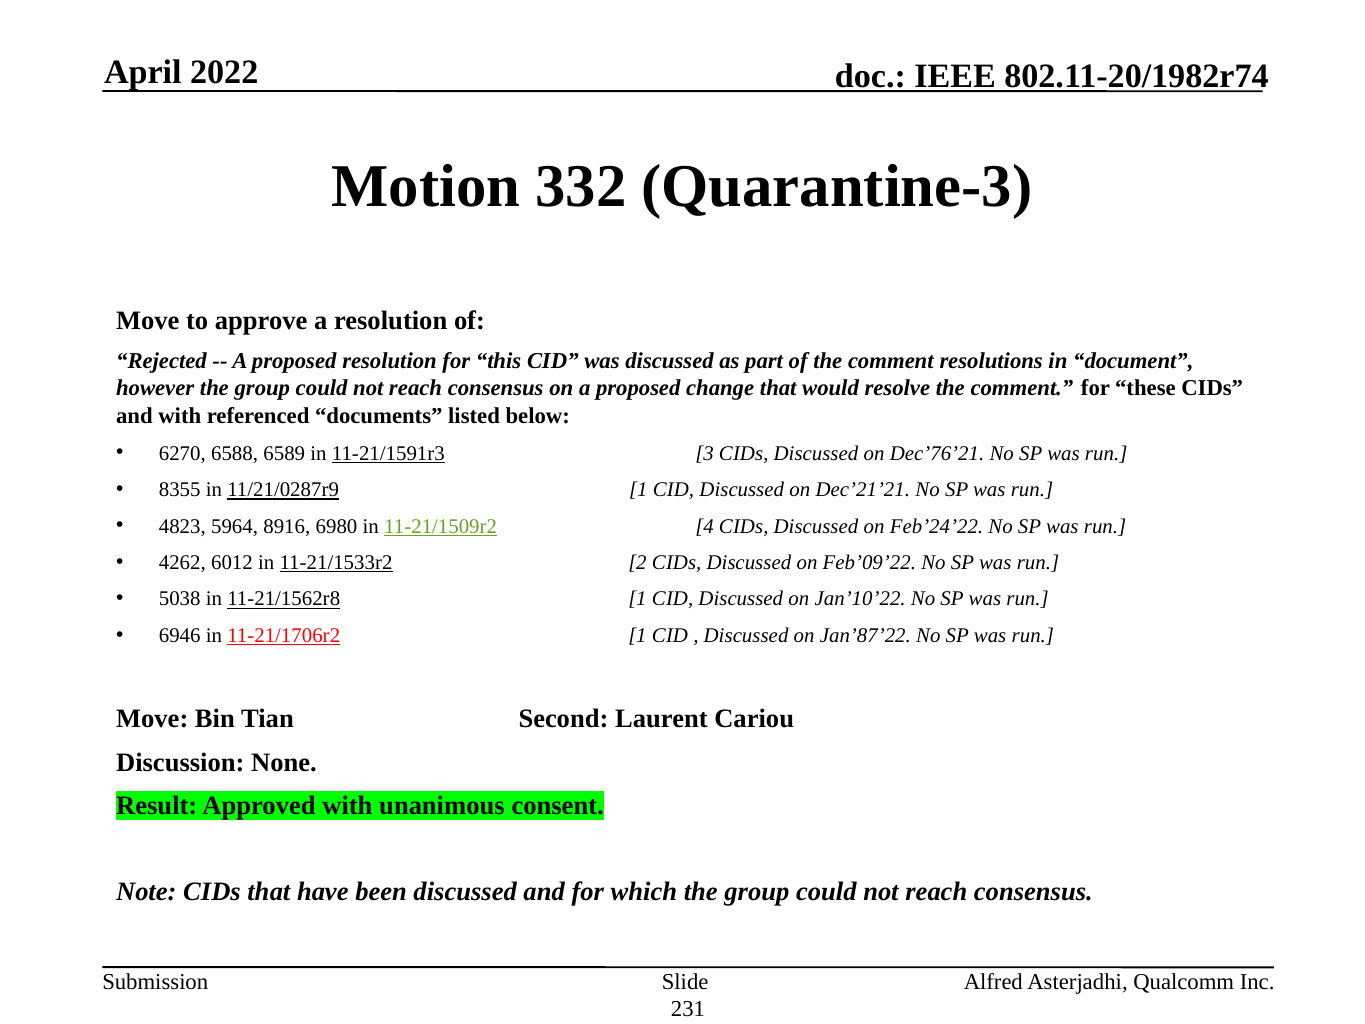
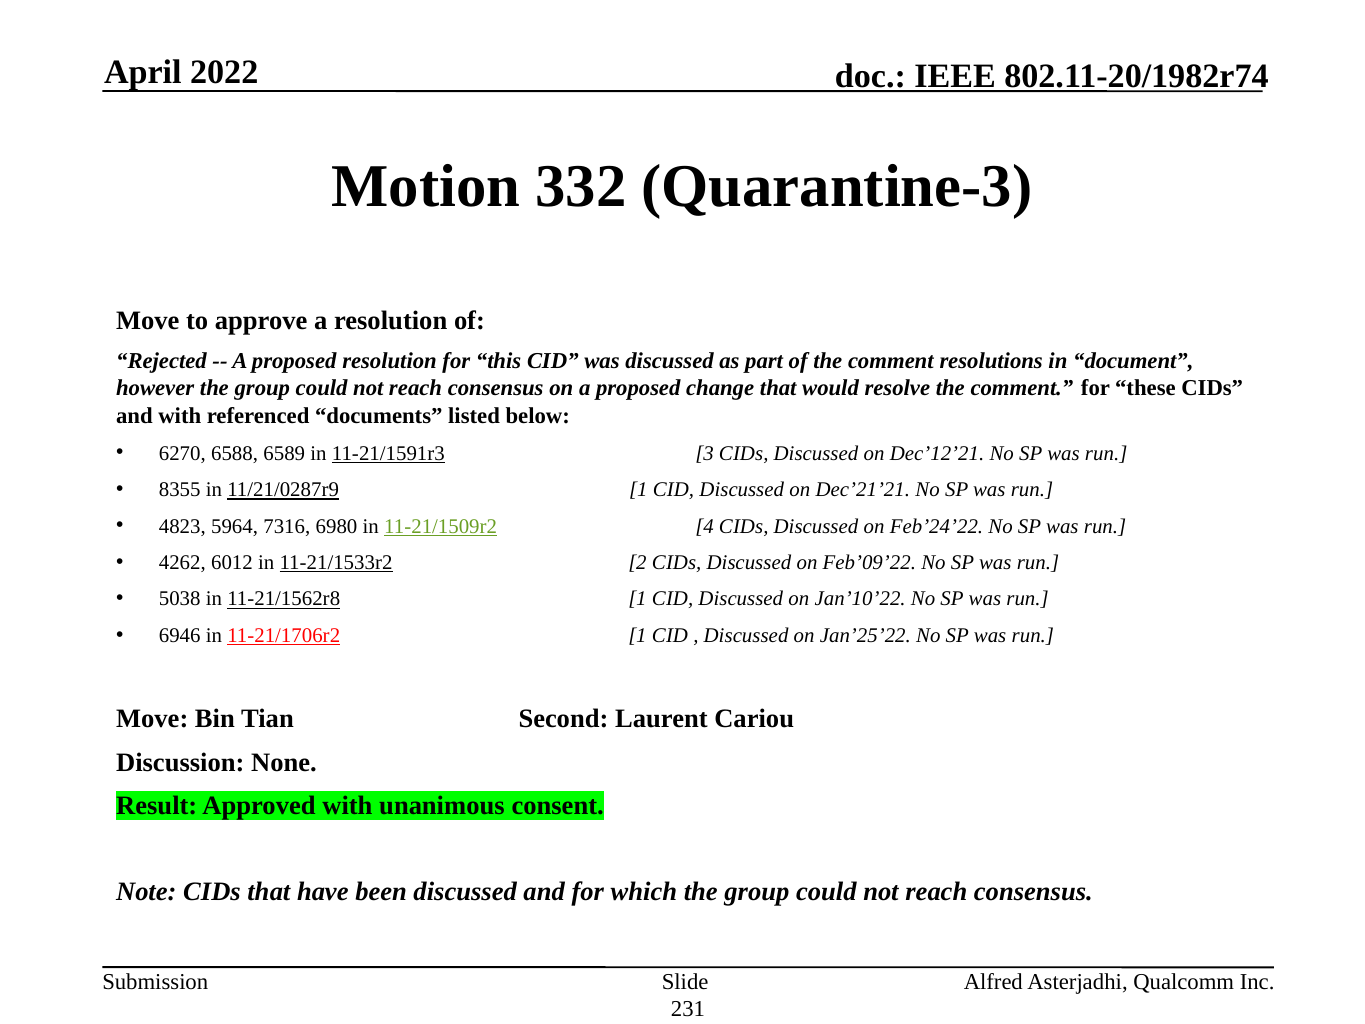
Dec’76’21: Dec’76’21 -> Dec’12’21
8916: 8916 -> 7316
Jan’87’22: Jan’87’22 -> Jan’25’22
